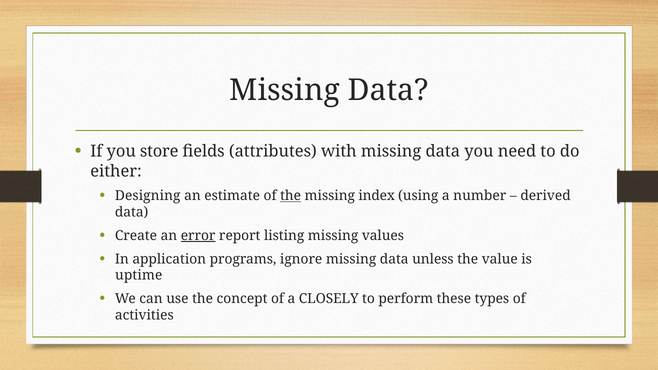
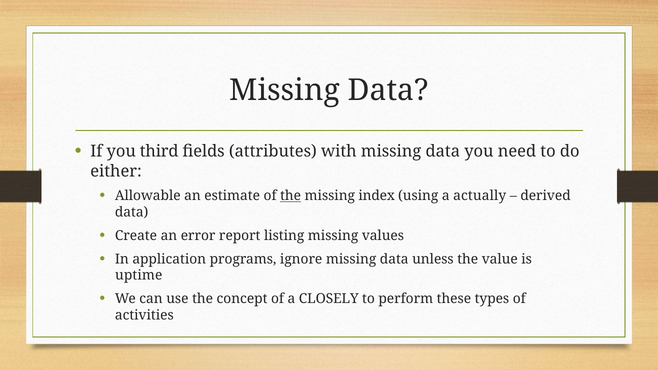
store: store -> third
Designing: Designing -> Allowable
number: number -> actually
error underline: present -> none
